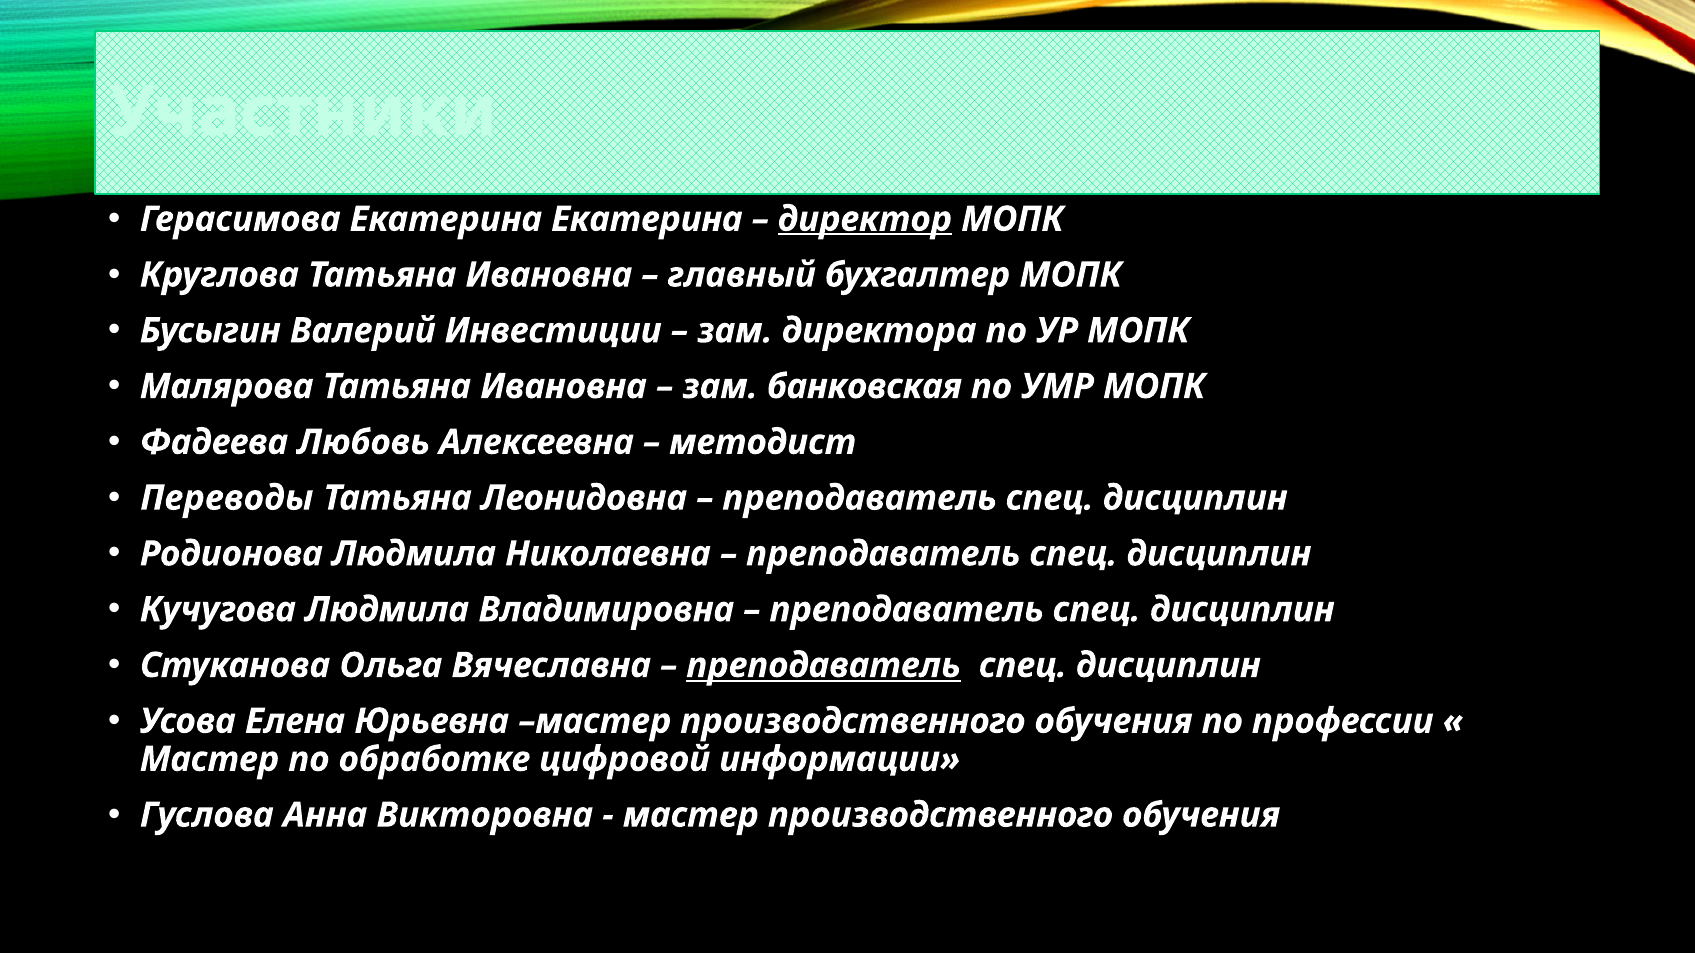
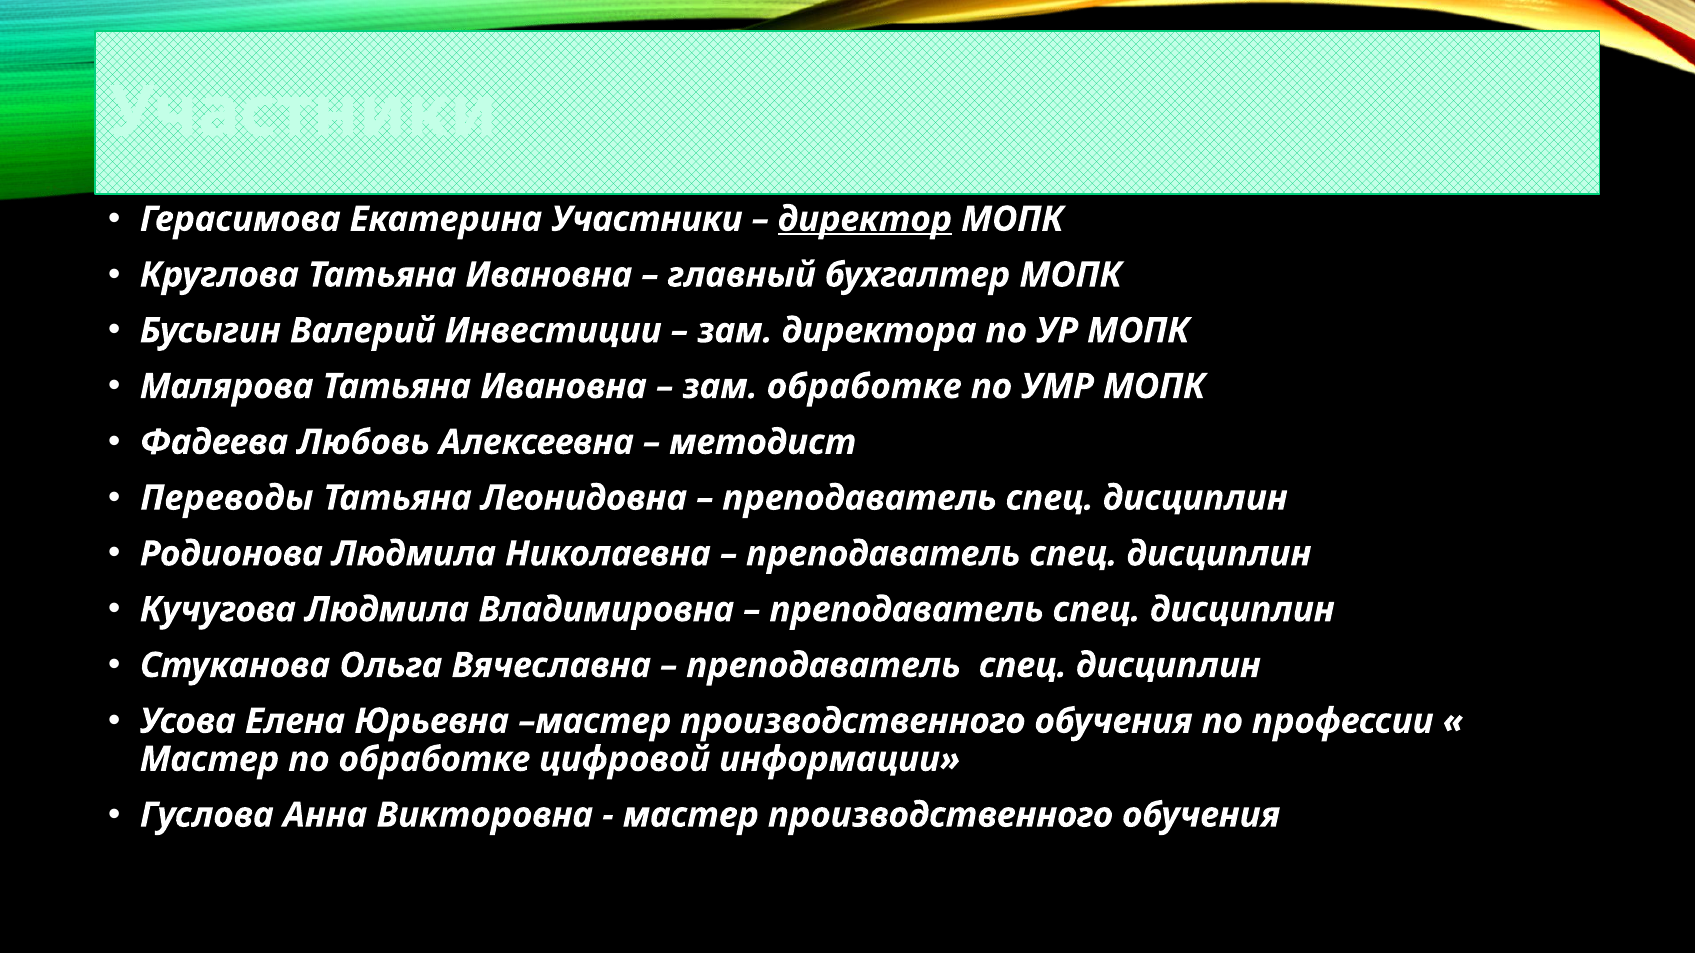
Екатерина Екатерина: Екатерина -> Участники
зам банковская: банковская -> обработке
преподаватель at (823, 666) underline: present -> none
